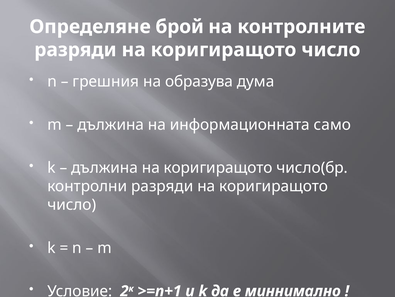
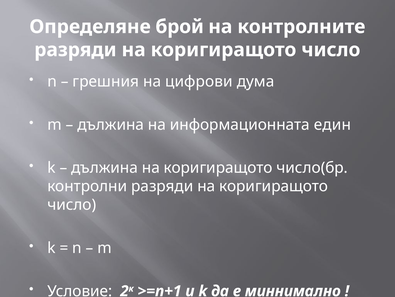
образува: образува -> цифрови
само: само -> един
